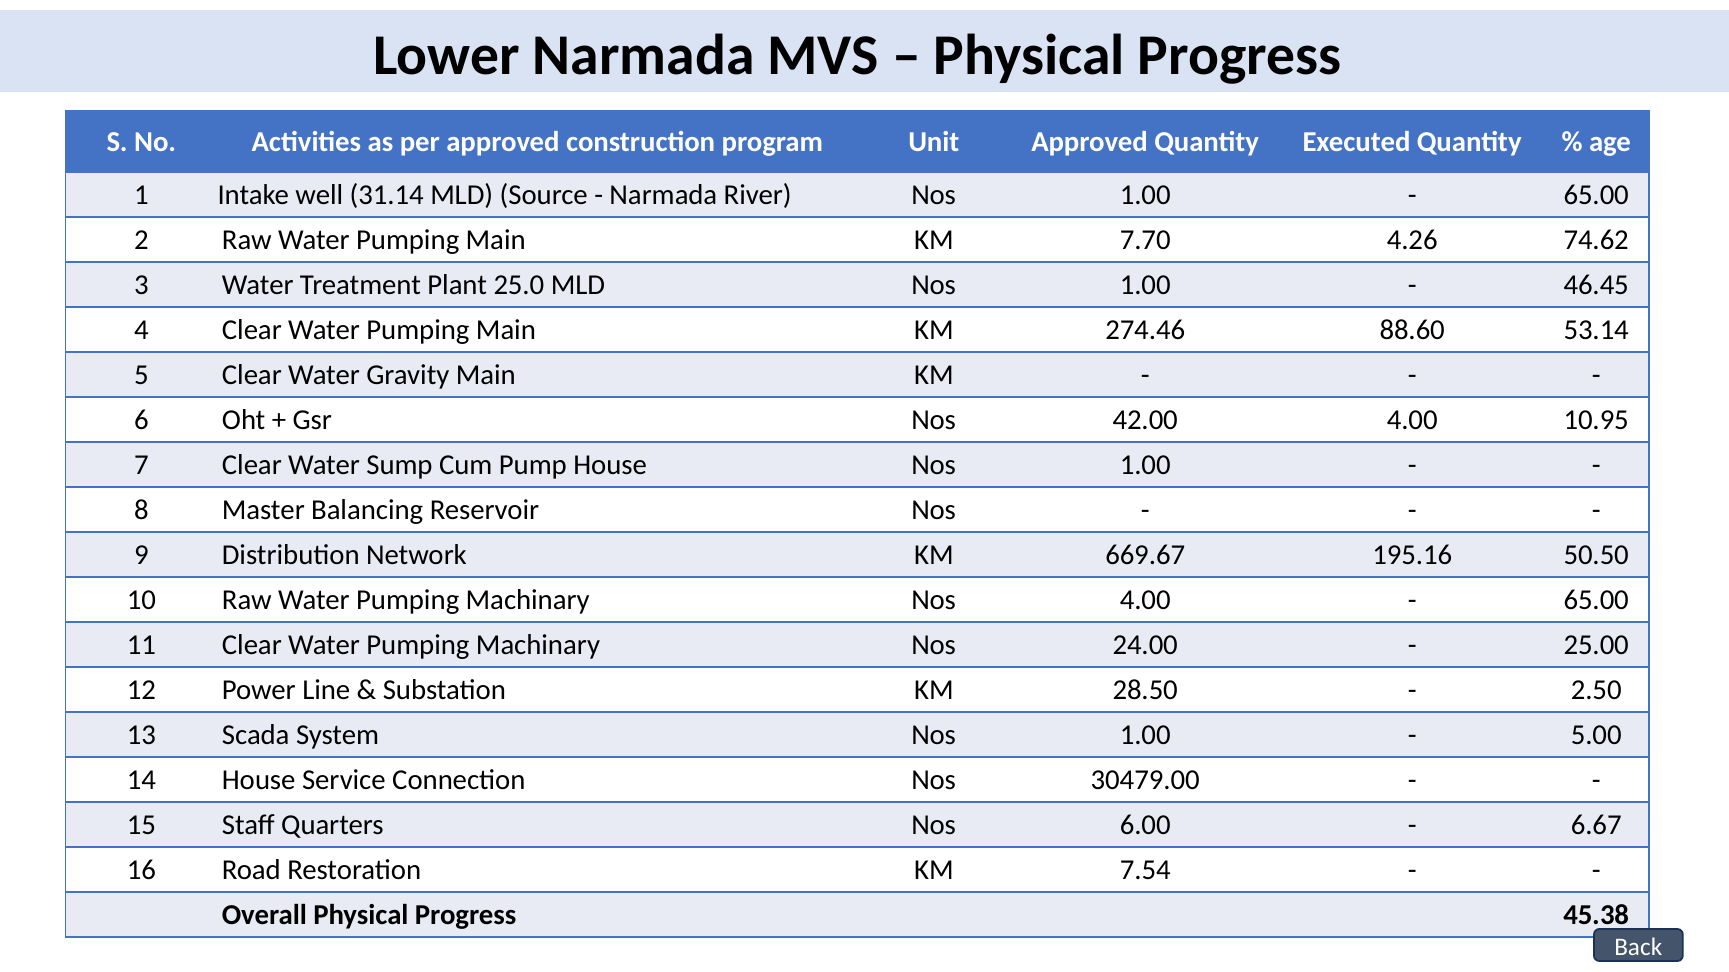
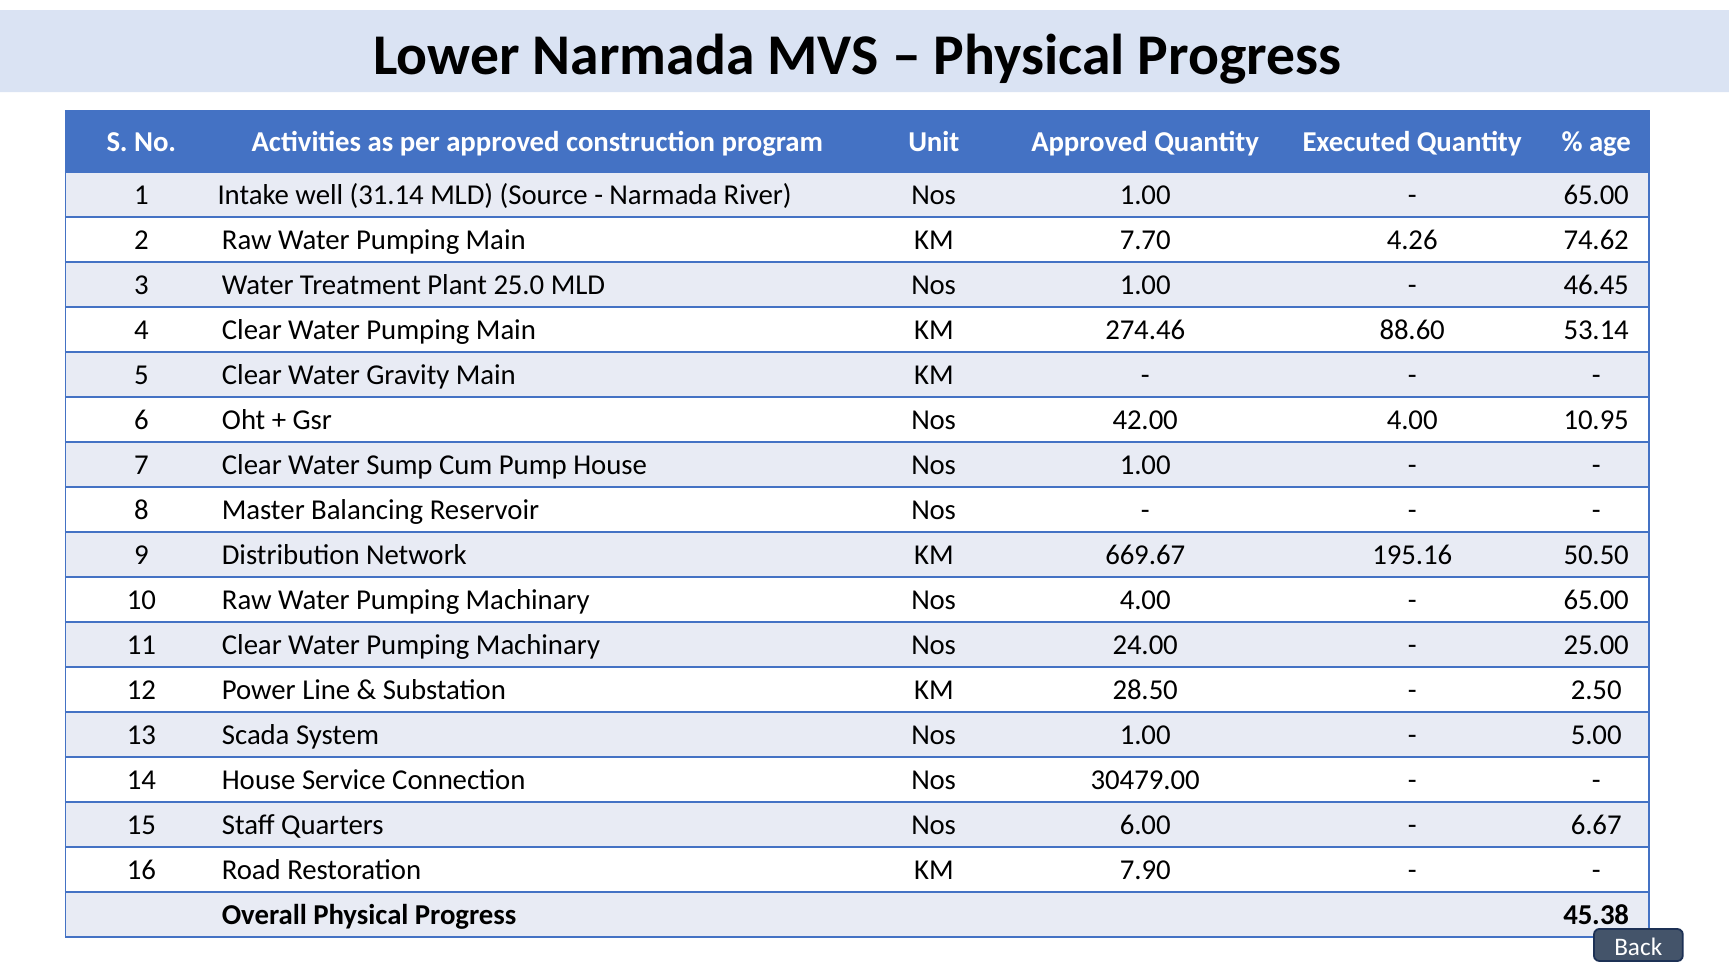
7.54: 7.54 -> 7.90
